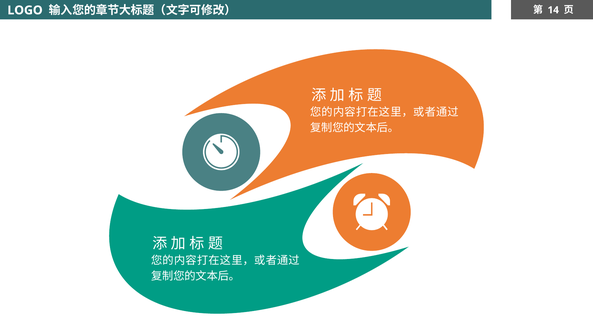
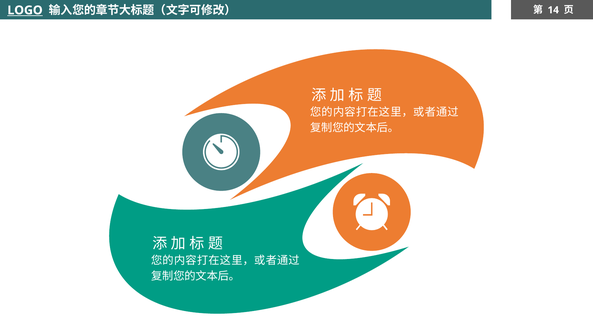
LOGO underline: none -> present
